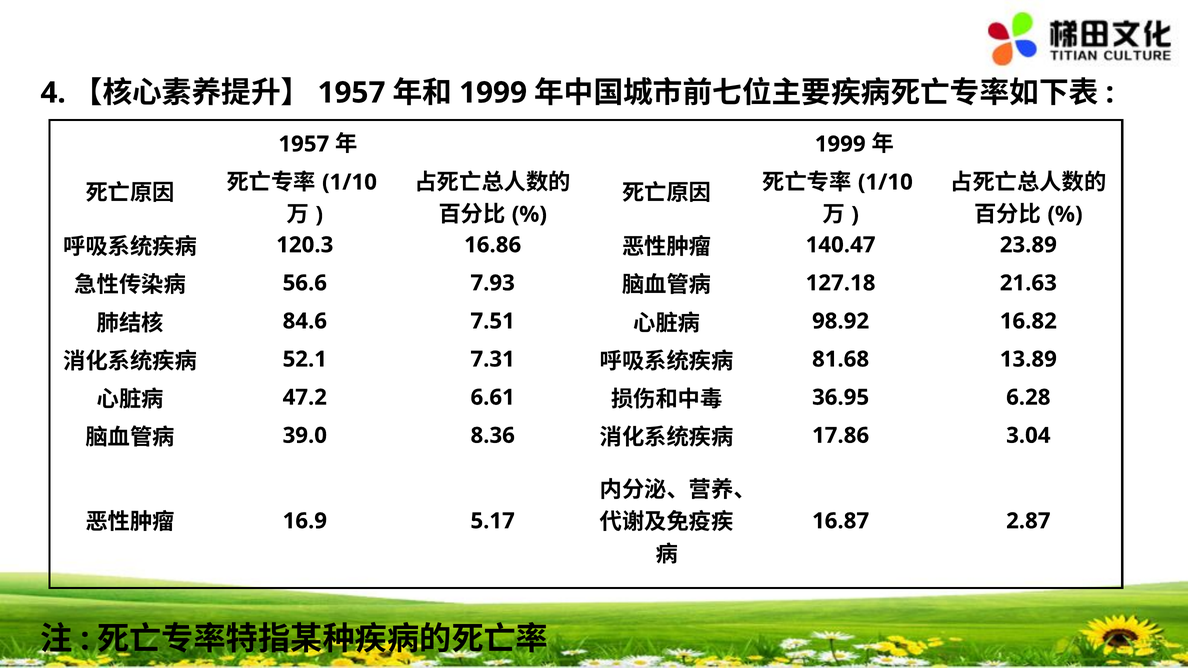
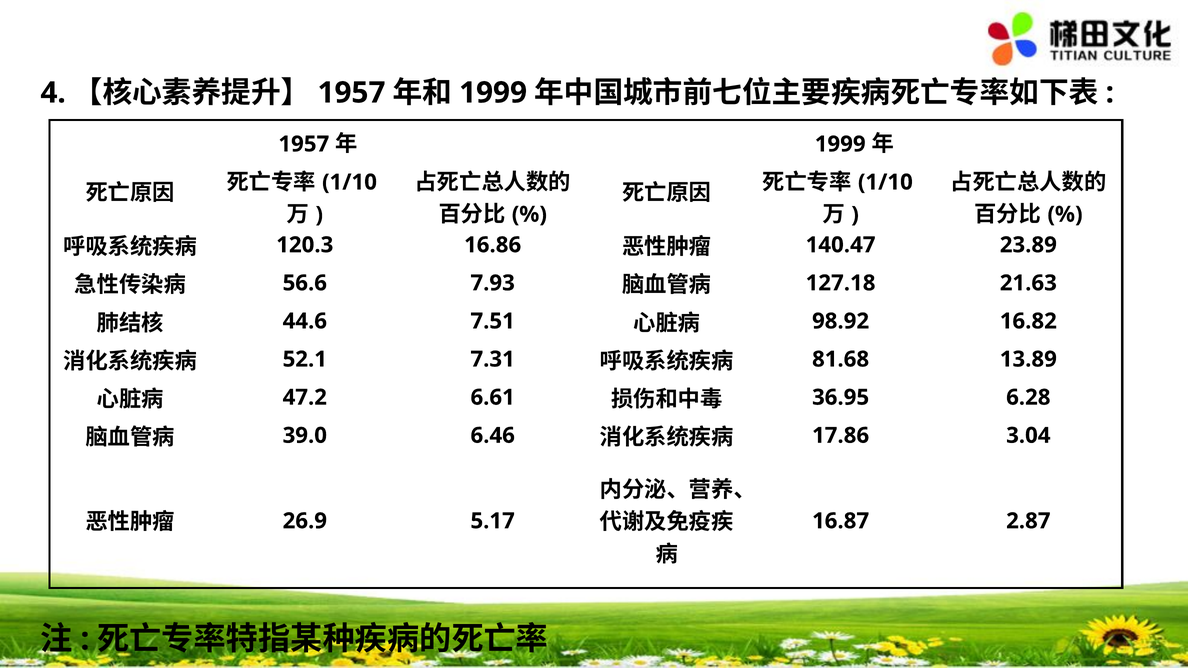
84.6: 84.6 -> 44.6
8.36: 8.36 -> 6.46
16.9: 16.9 -> 26.9
